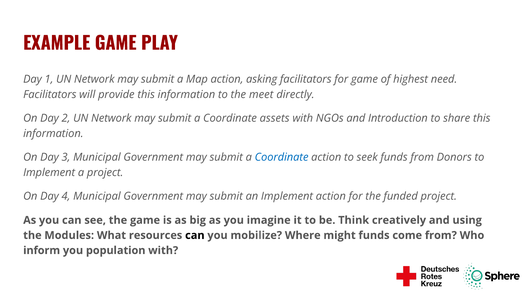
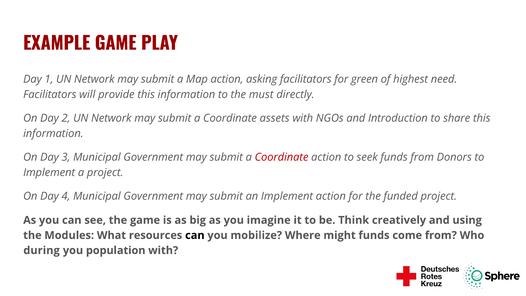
for game: game -> green
meet: meet -> must
Coordinate at (282, 157) colour: blue -> red
inform: inform -> during
